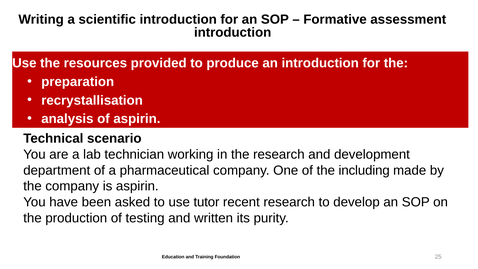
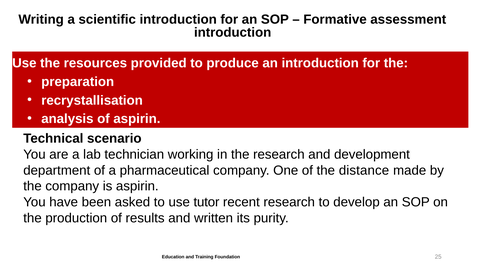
including: including -> distance
testing: testing -> results
